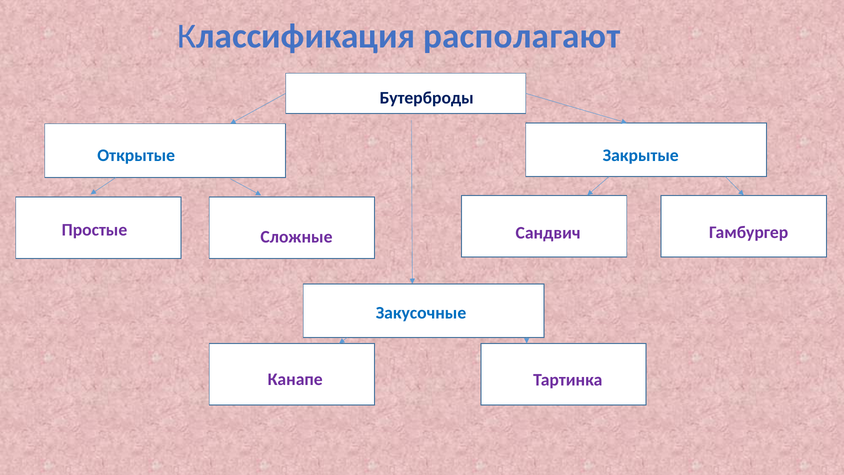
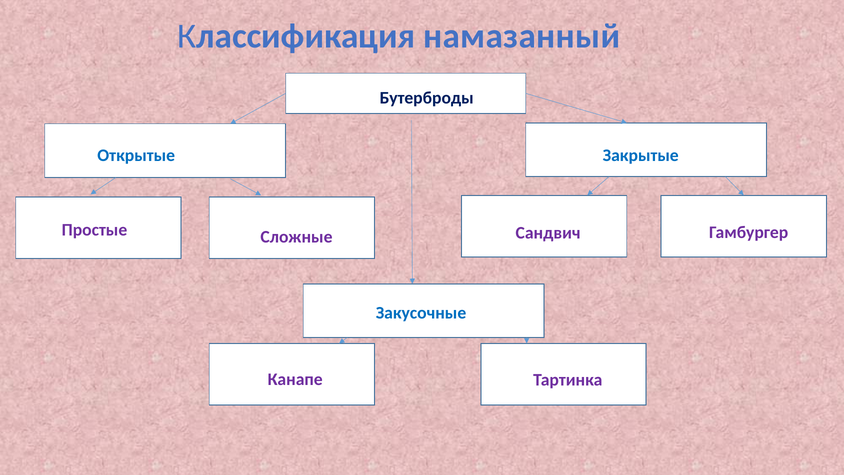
располагают: располагают -> намазанный
